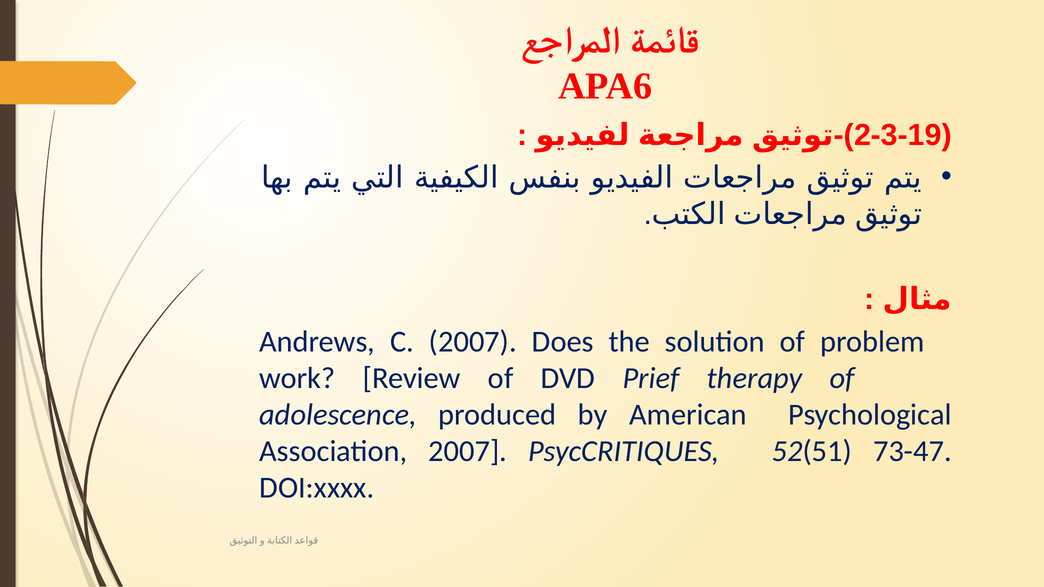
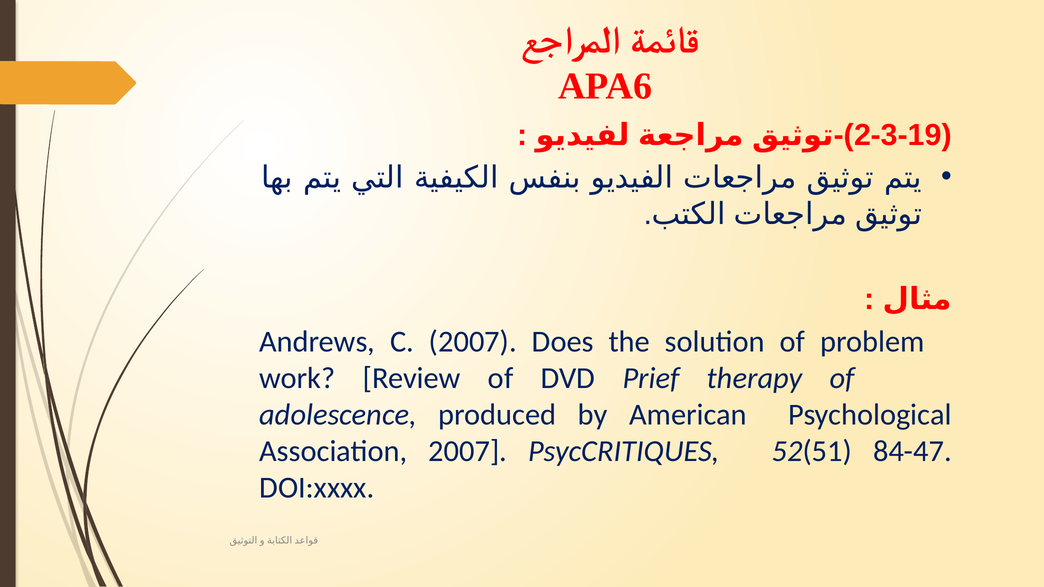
73-47: 73-47 -> 84-47
